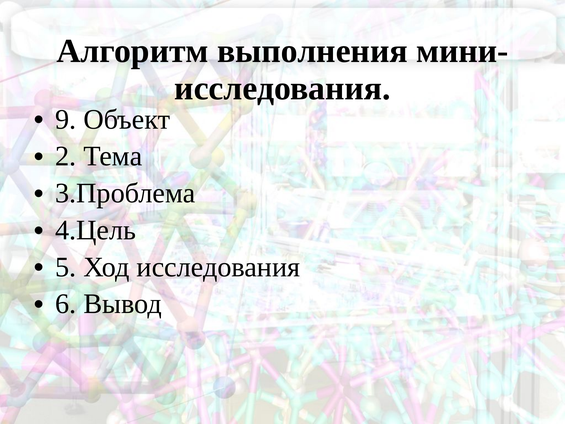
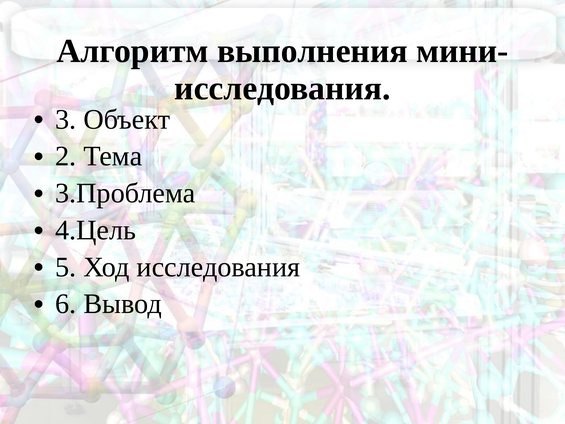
9: 9 -> 3
